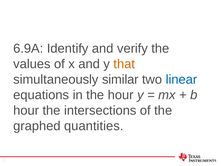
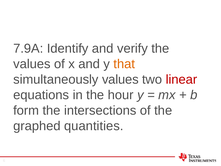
6.9A: 6.9A -> 7.9A
simultaneously similar: similar -> values
linear colour: blue -> red
hour at (26, 110): hour -> form
